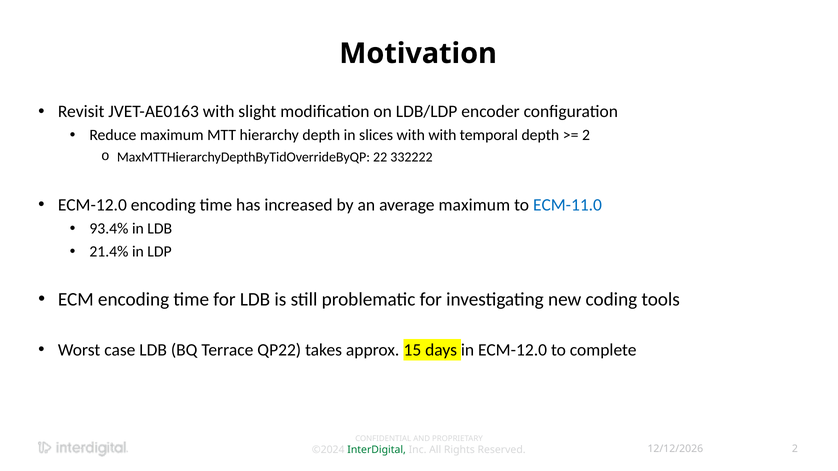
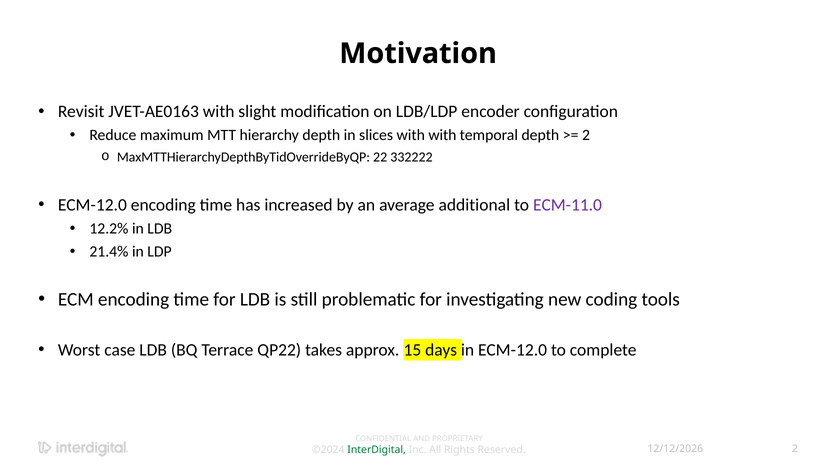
average maximum: maximum -> additional
ECM-11.0 colour: blue -> purple
93.4%: 93.4% -> 12.2%
